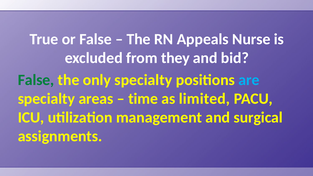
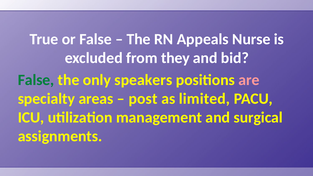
only specialty: specialty -> speakers
are colour: light blue -> pink
time: time -> post
